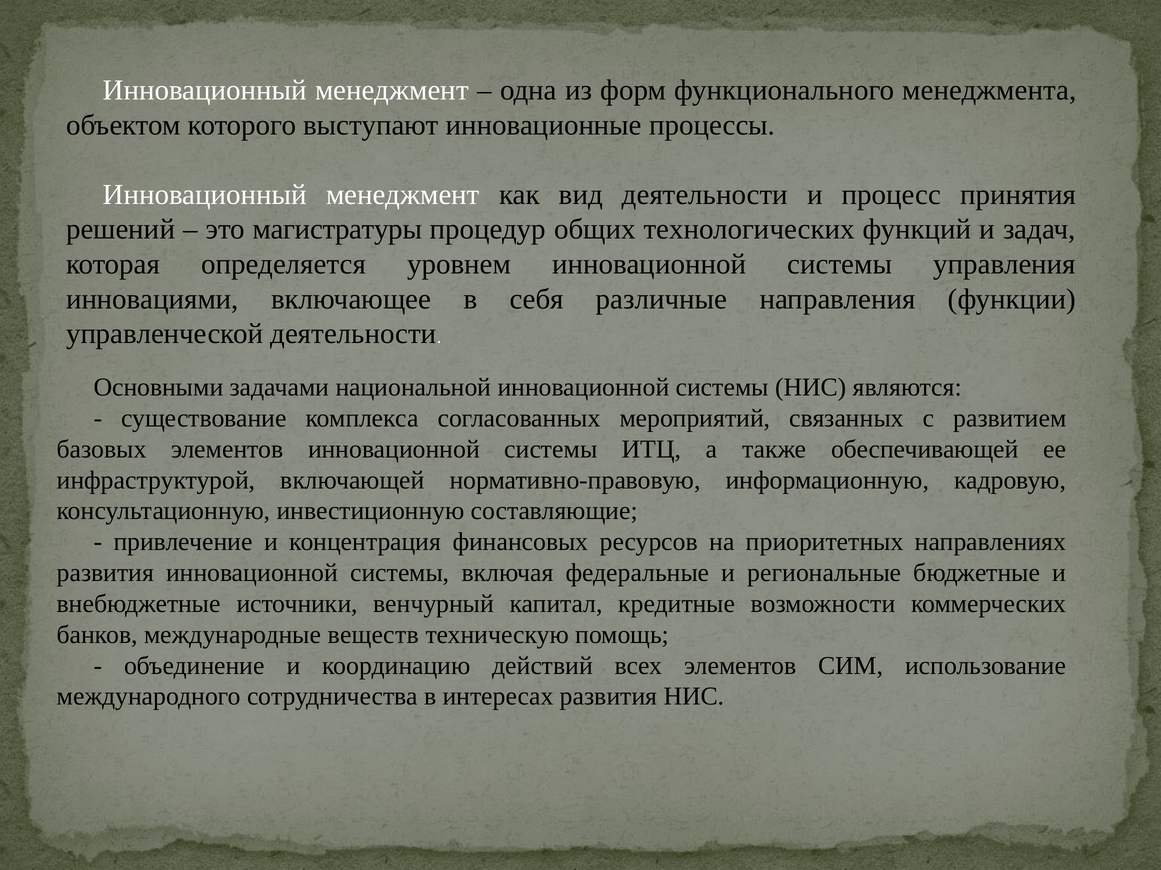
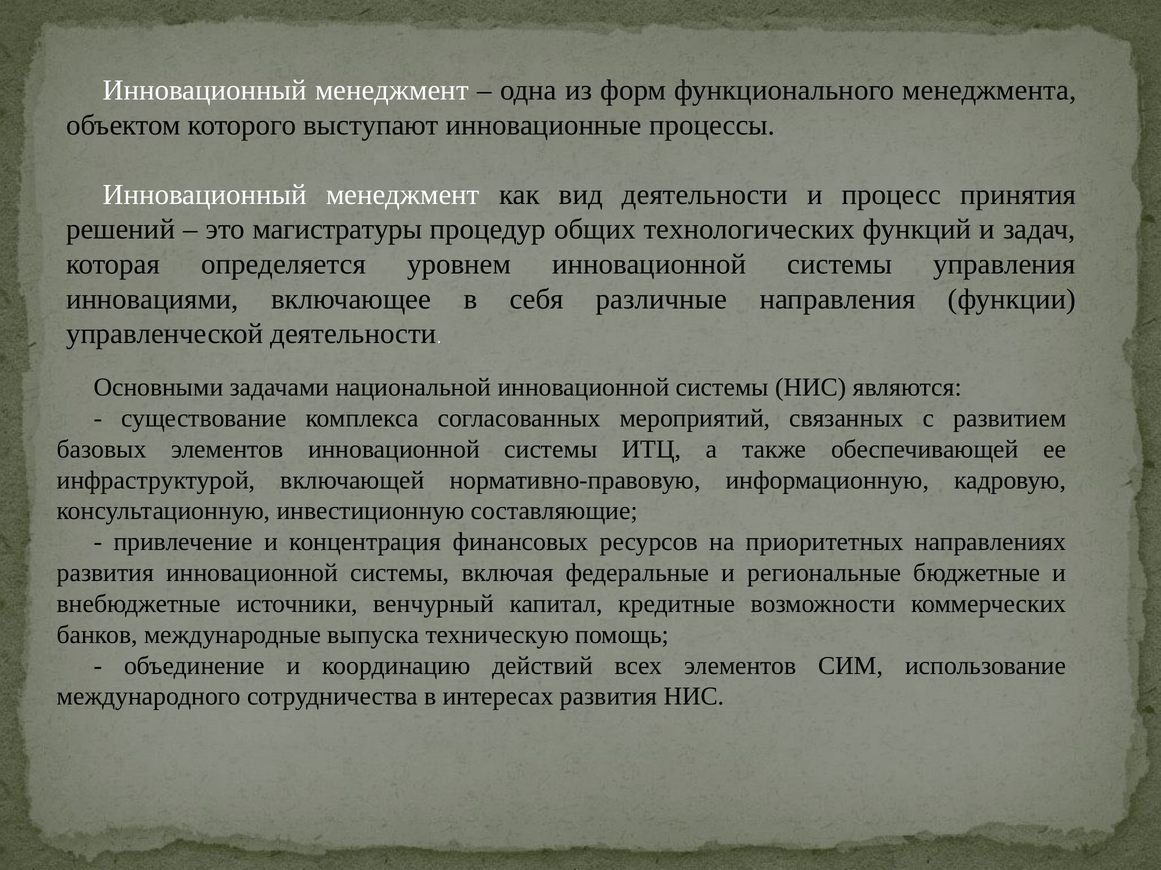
веществ: веществ -> выпуска
